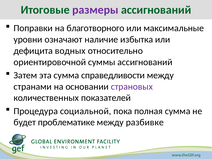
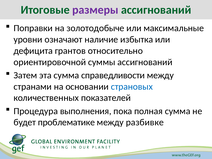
благотворного: благотворного -> золотодобыче
водных: водных -> грантов
страновых colour: purple -> blue
социальной: социальной -> выполнения
